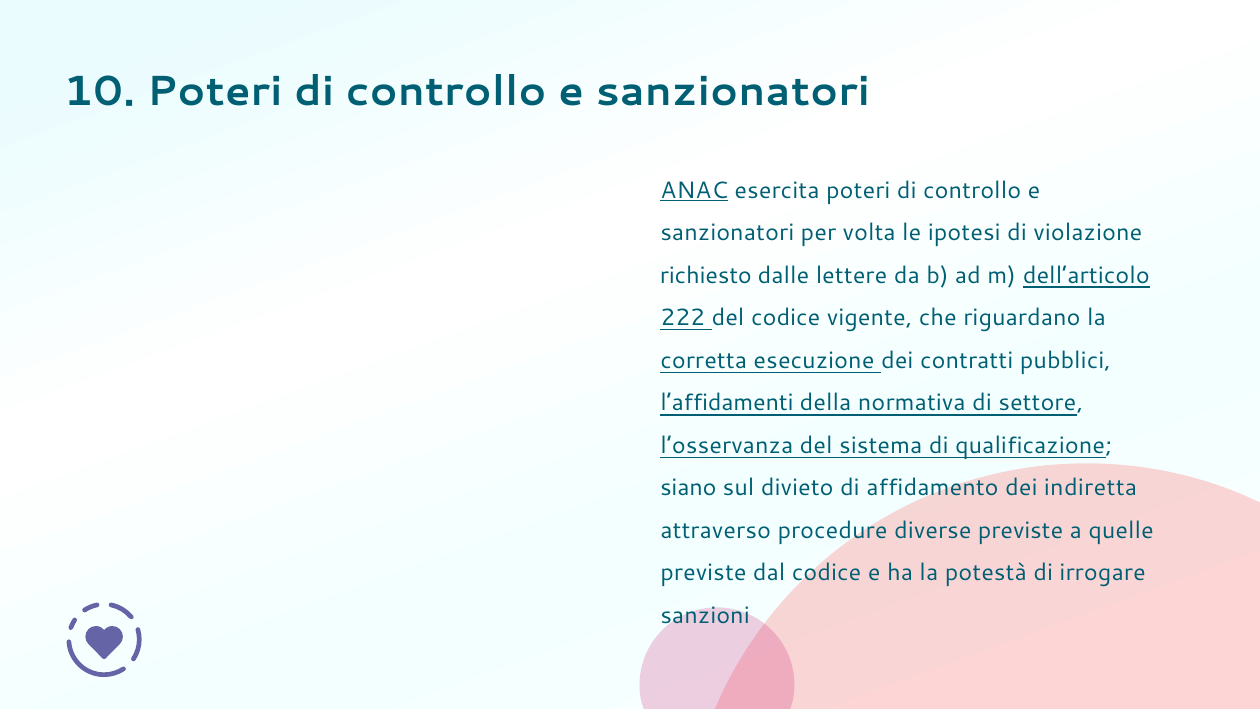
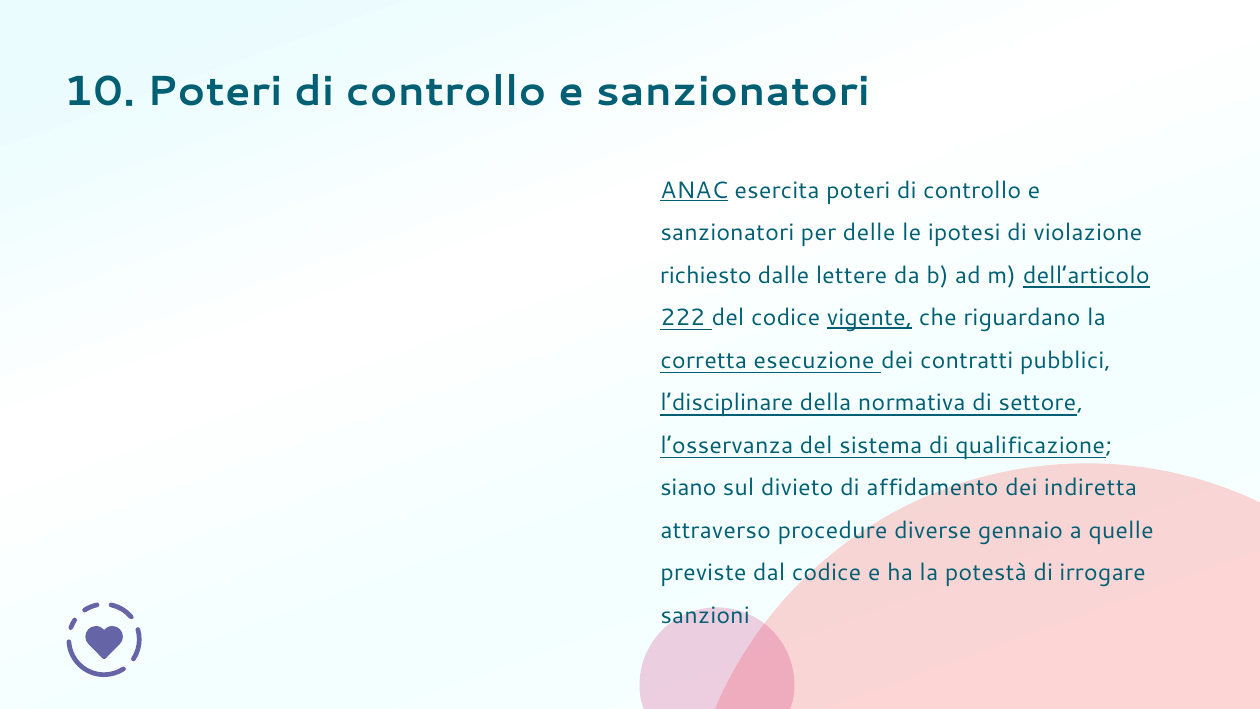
volta: volta -> delle
vigente underline: none -> present
l’affidamenti: l’affidamenti -> l’disciplinare
diverse previste: previste -> gennaio
